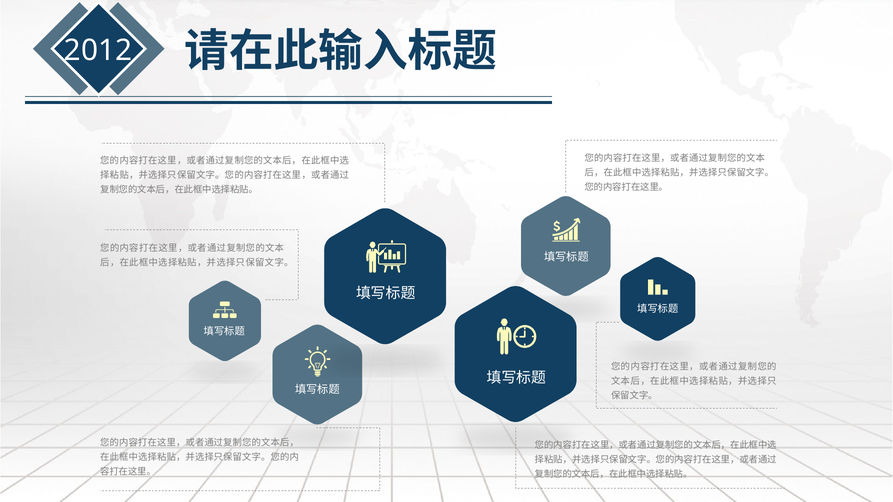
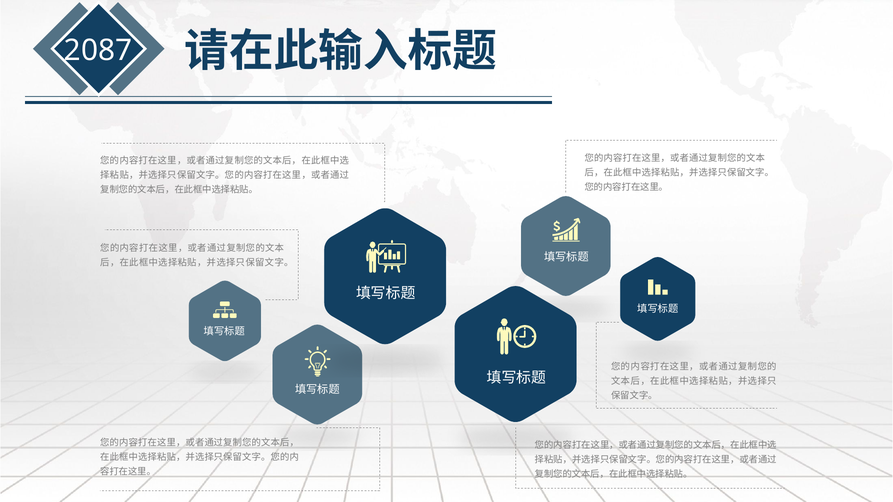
2012: 2012 -> 2087
